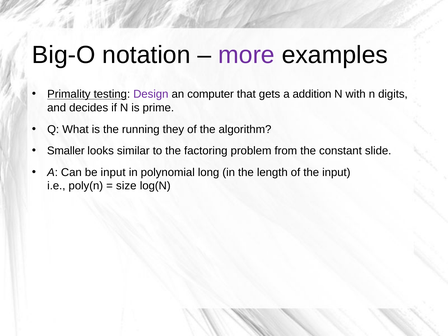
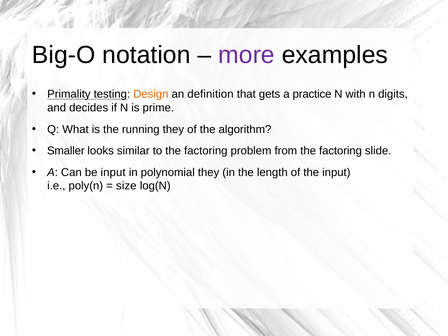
Design colour: purple -> orange
computer: computer -> definition
addition: addition -> practice
from the constant: constant -> factoring
polynomial long: long -> they
